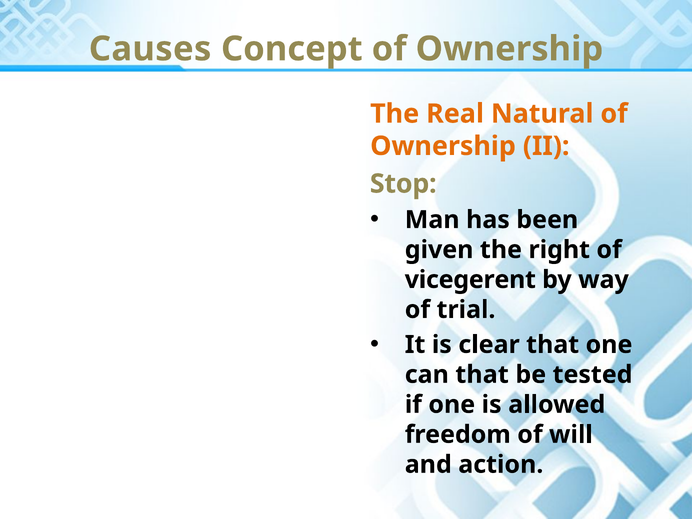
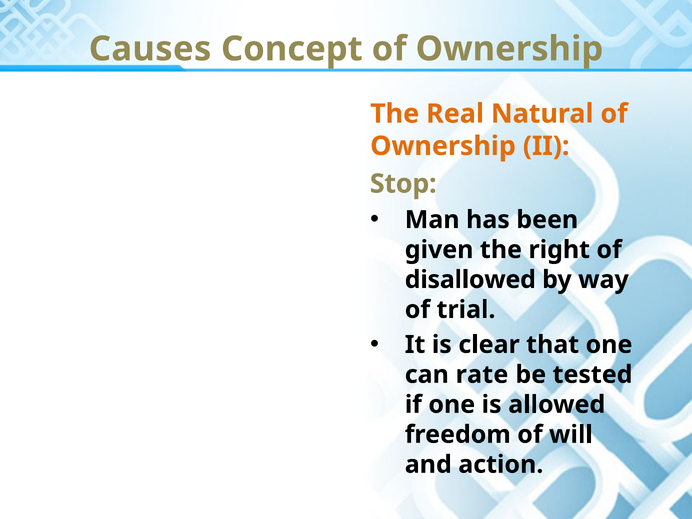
vicegerent: vicegerent -> disallowed
can that: that -> rate
